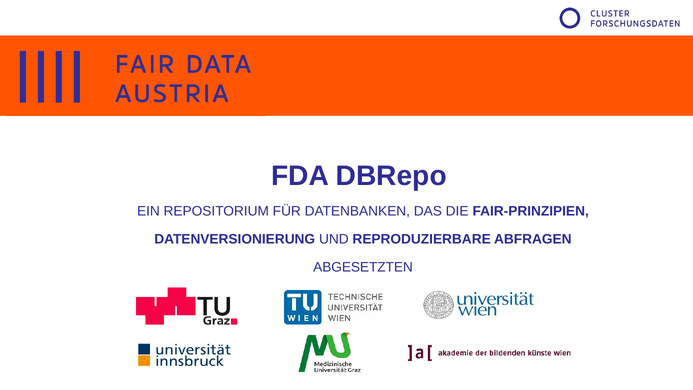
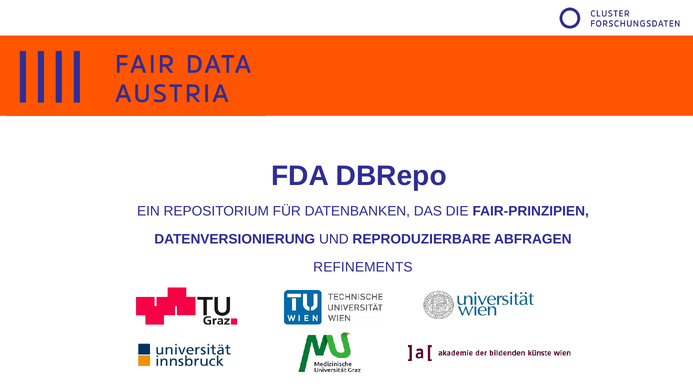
ABGESETZTEN: ABGESETZTEN -> REFINEMENTS
